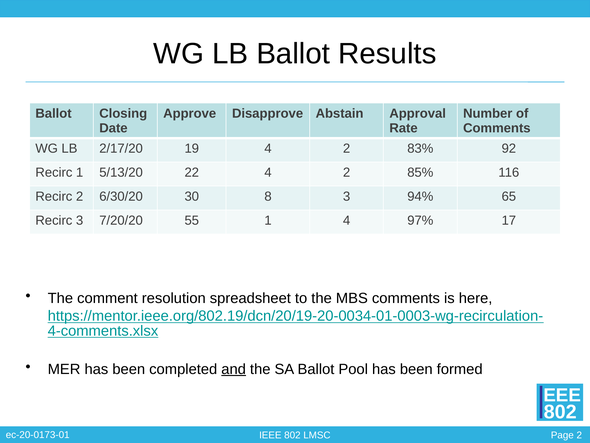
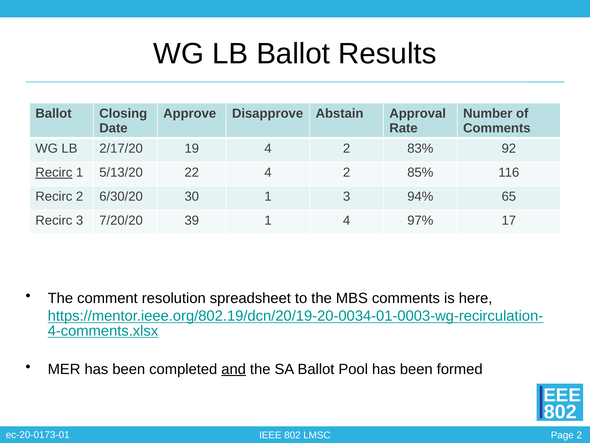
Recirc at (54, 172) underline: none -> present
30 8: 8 -> 1
55: 55 -> 39
